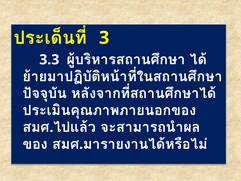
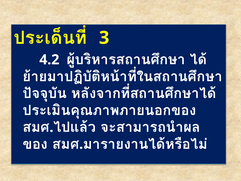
3.3: 3.3 -> 4.2
